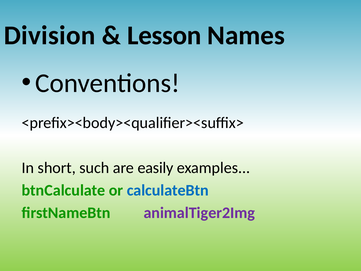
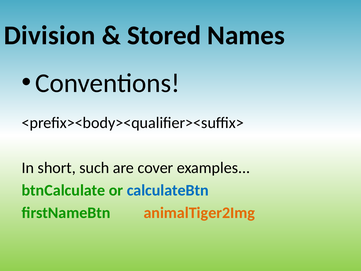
Lesson: Lesson -> Stored
easily: easily -> cover
animalTiger2Img colour: purple -> orange
